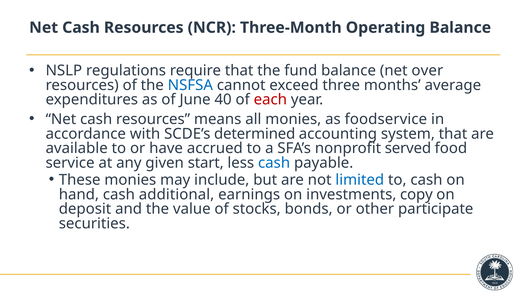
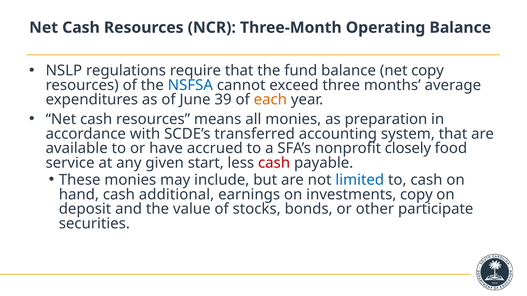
net over: over -> copy
40: 40 -> 39
each colour: red -> orange
foodservice: foodservice -> preparation
determined: determined -> transferred
served: served -> closely
cash at (274, 163) colour: blue -> red
